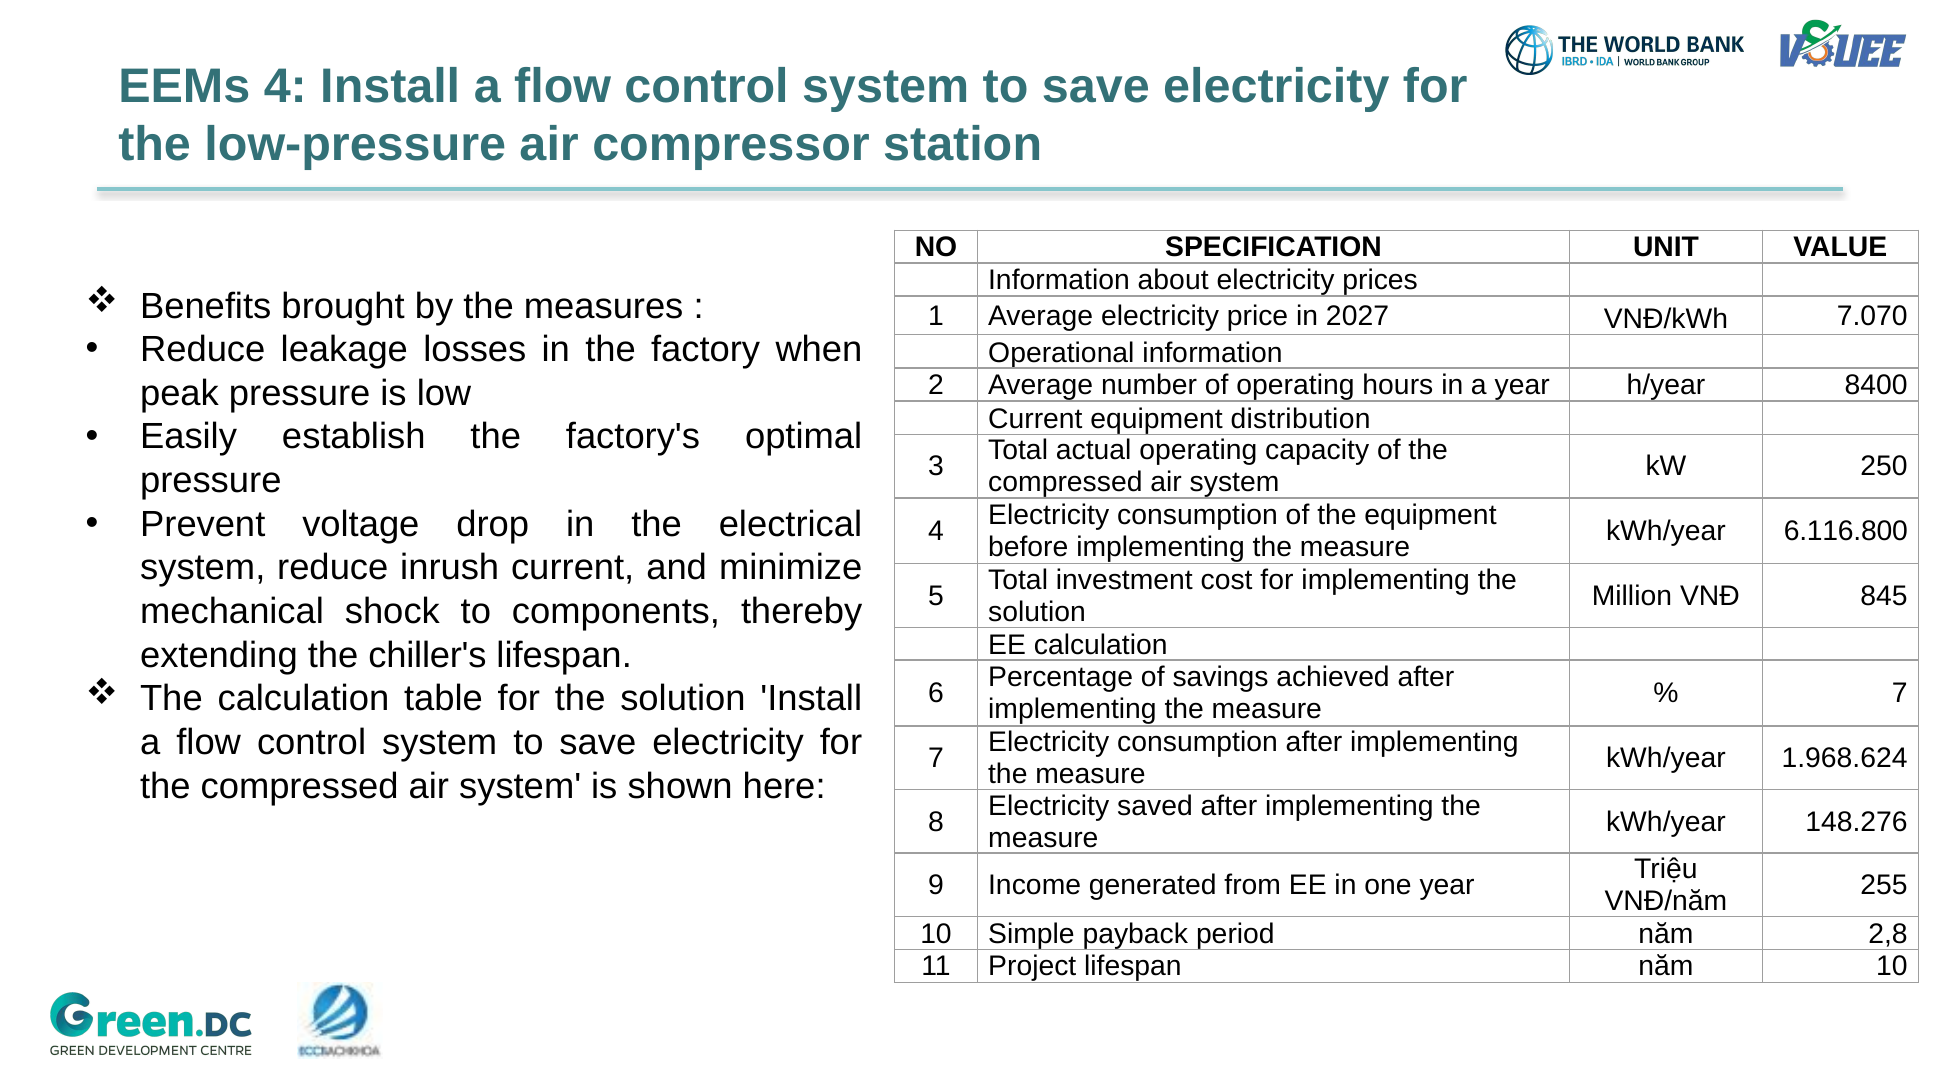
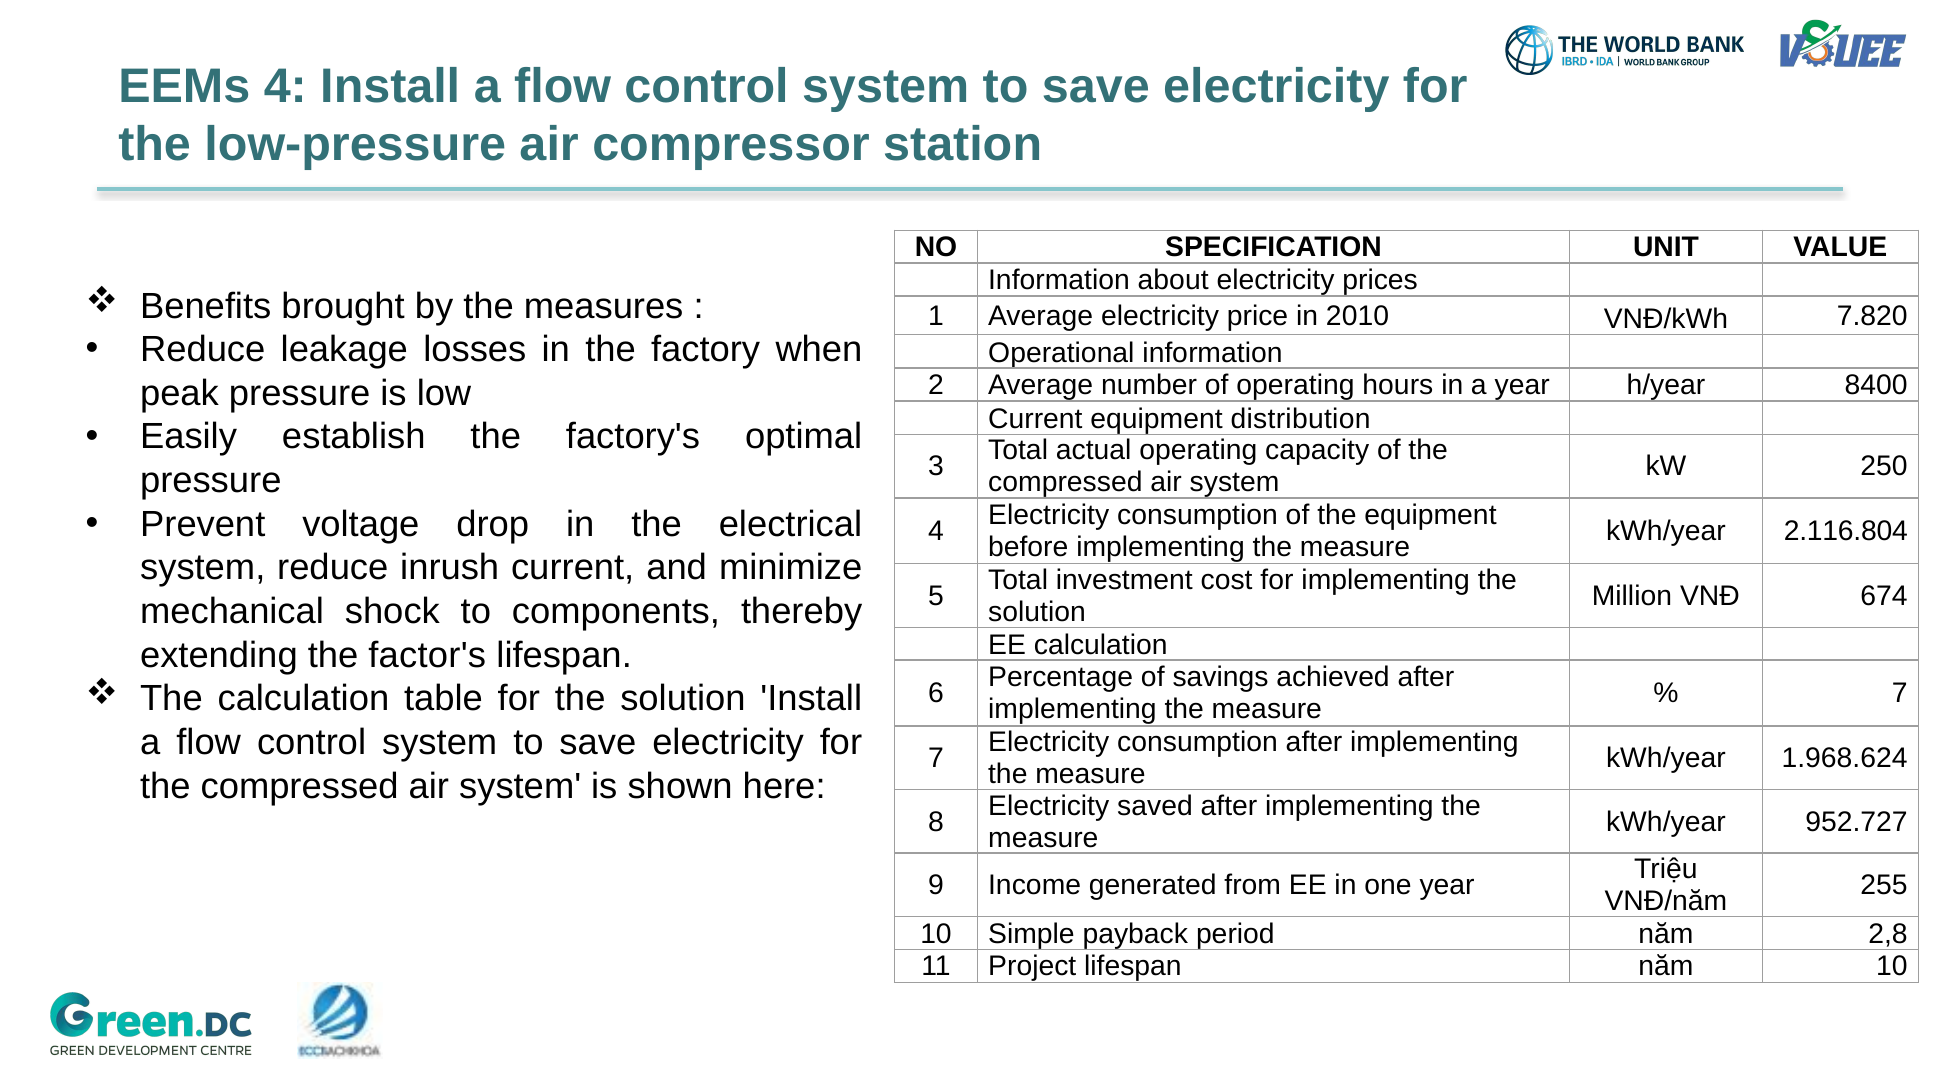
2027: 2027 -> 2010
7.070: 7.070 -> 7.820
6.116.800: 6.116.800 -> 2.116.804
845: 845 -> 674
chiller's: chiller's -> factor's
148.276: 148.276 -> 952.727
